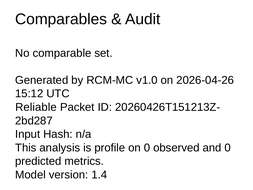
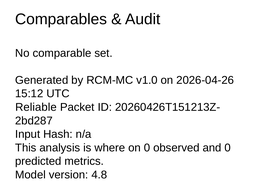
profile: profile -> where
1.4: 1.4 -> 4.8
